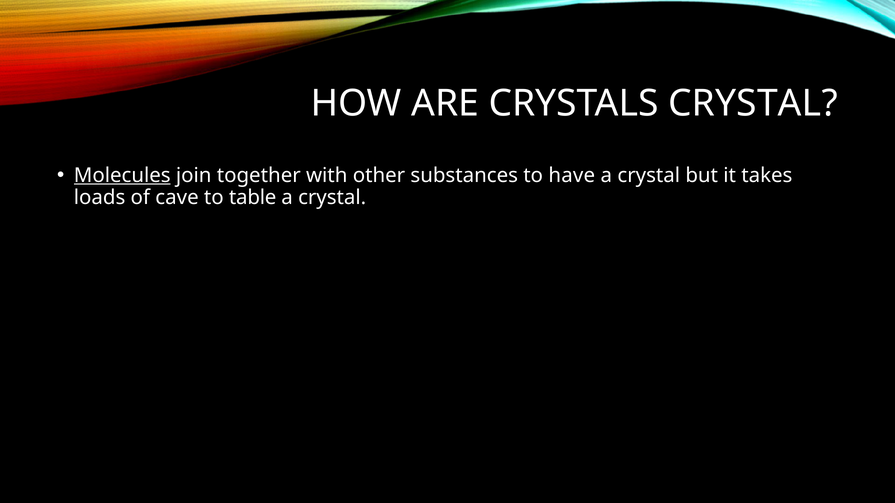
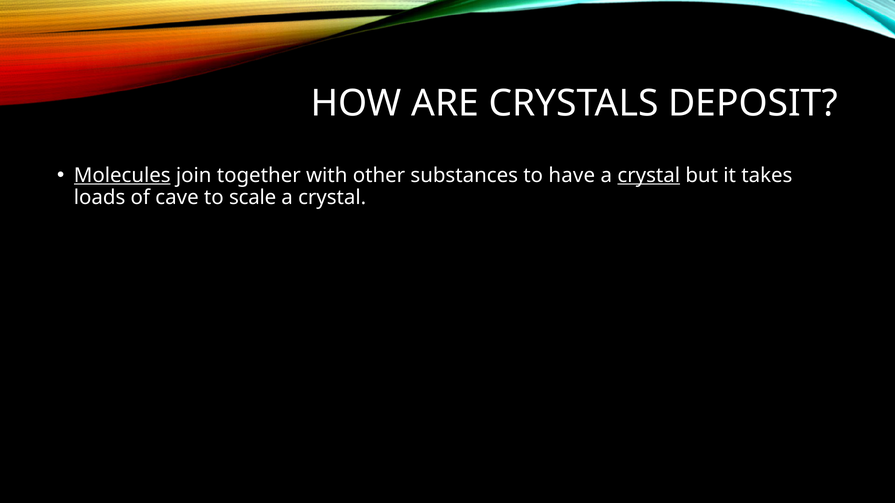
CRYSTALS CRYSTAL: CRYSTAL -> DEPOSIT
crystal at (649, 175) underline: none -> present
table: table -> scale
